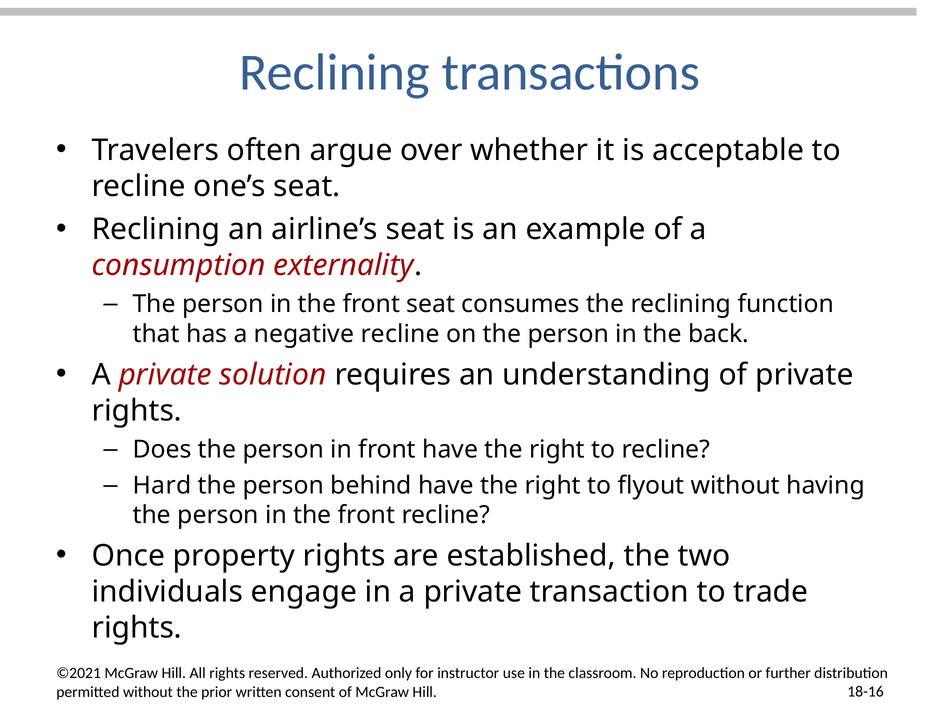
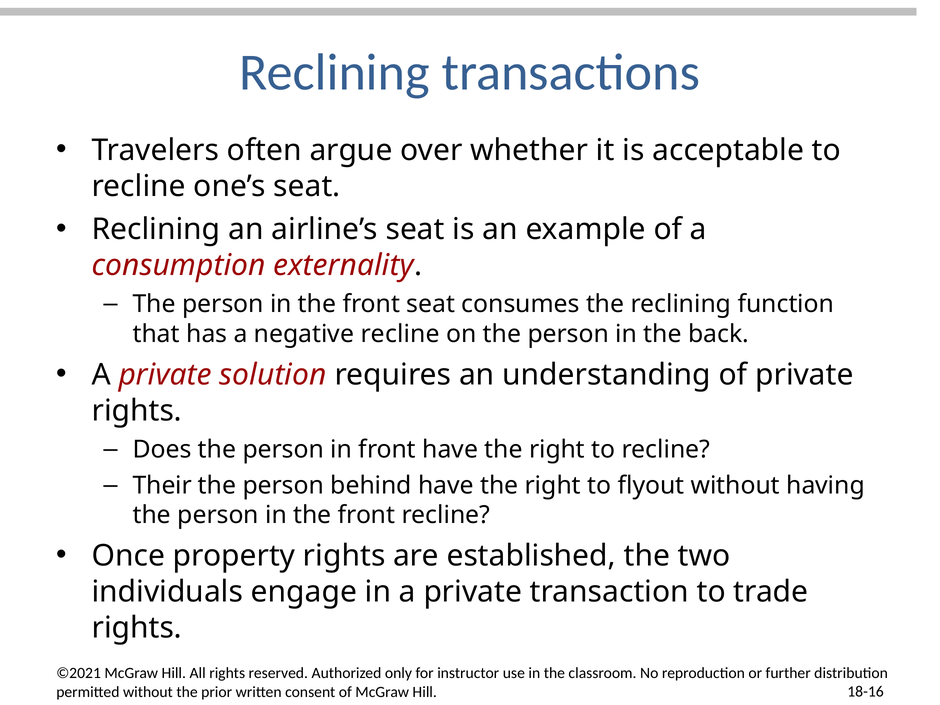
Hard: Hard -> Their
